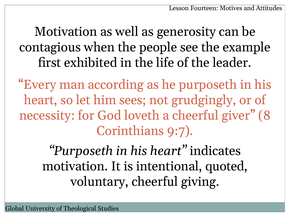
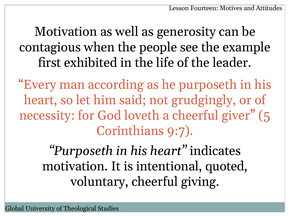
sees: sees -> said
8: 8 -> 5
